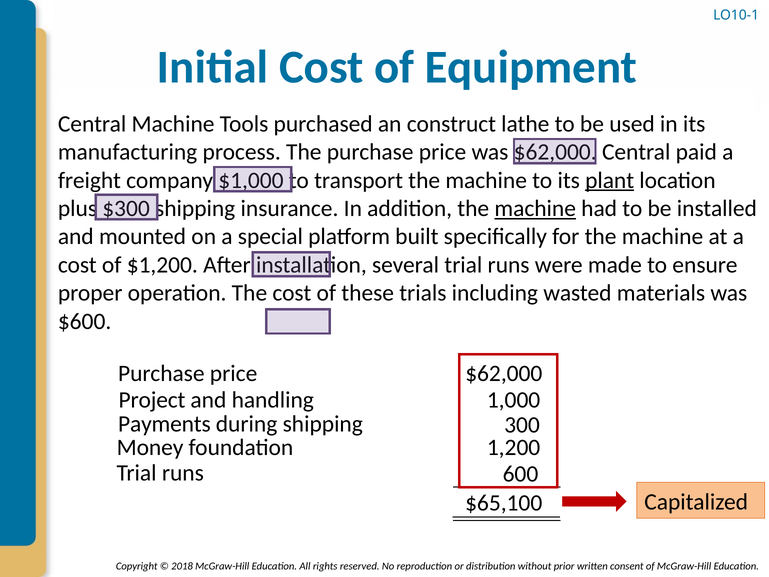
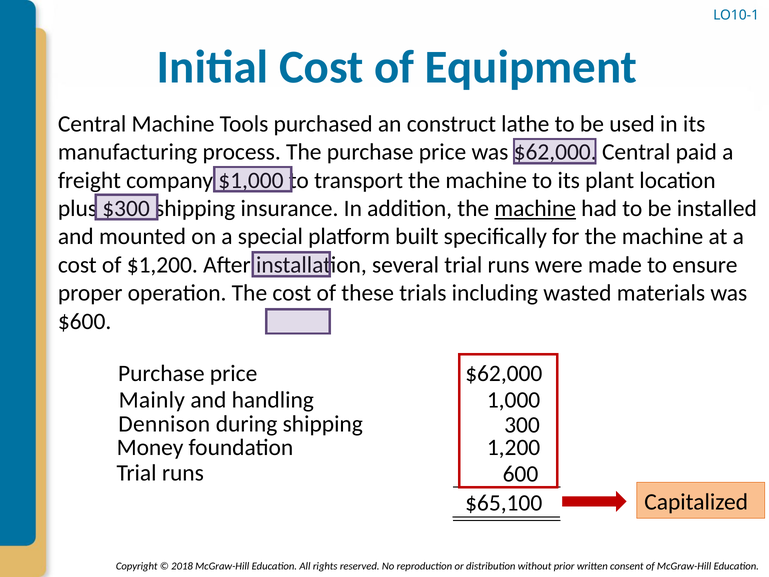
plant underline: present -> none
Project: Project -> Mainly
Payments: Payments -> Dennison
